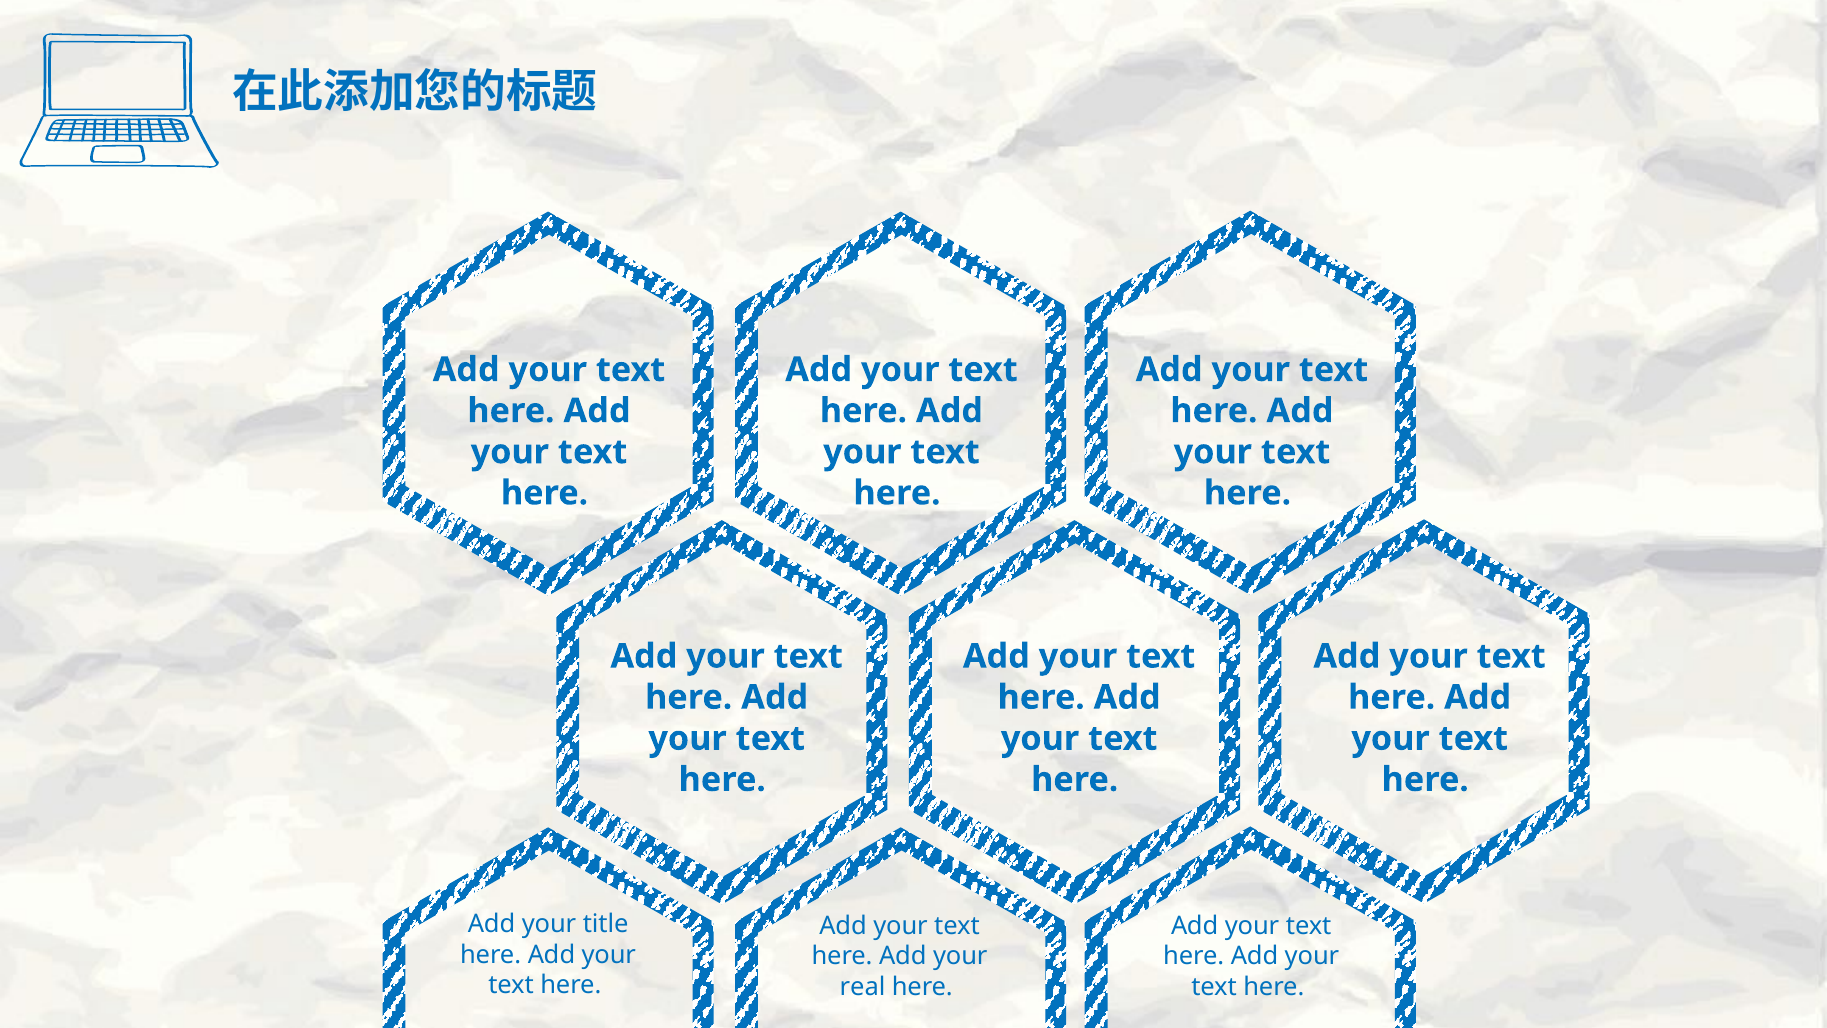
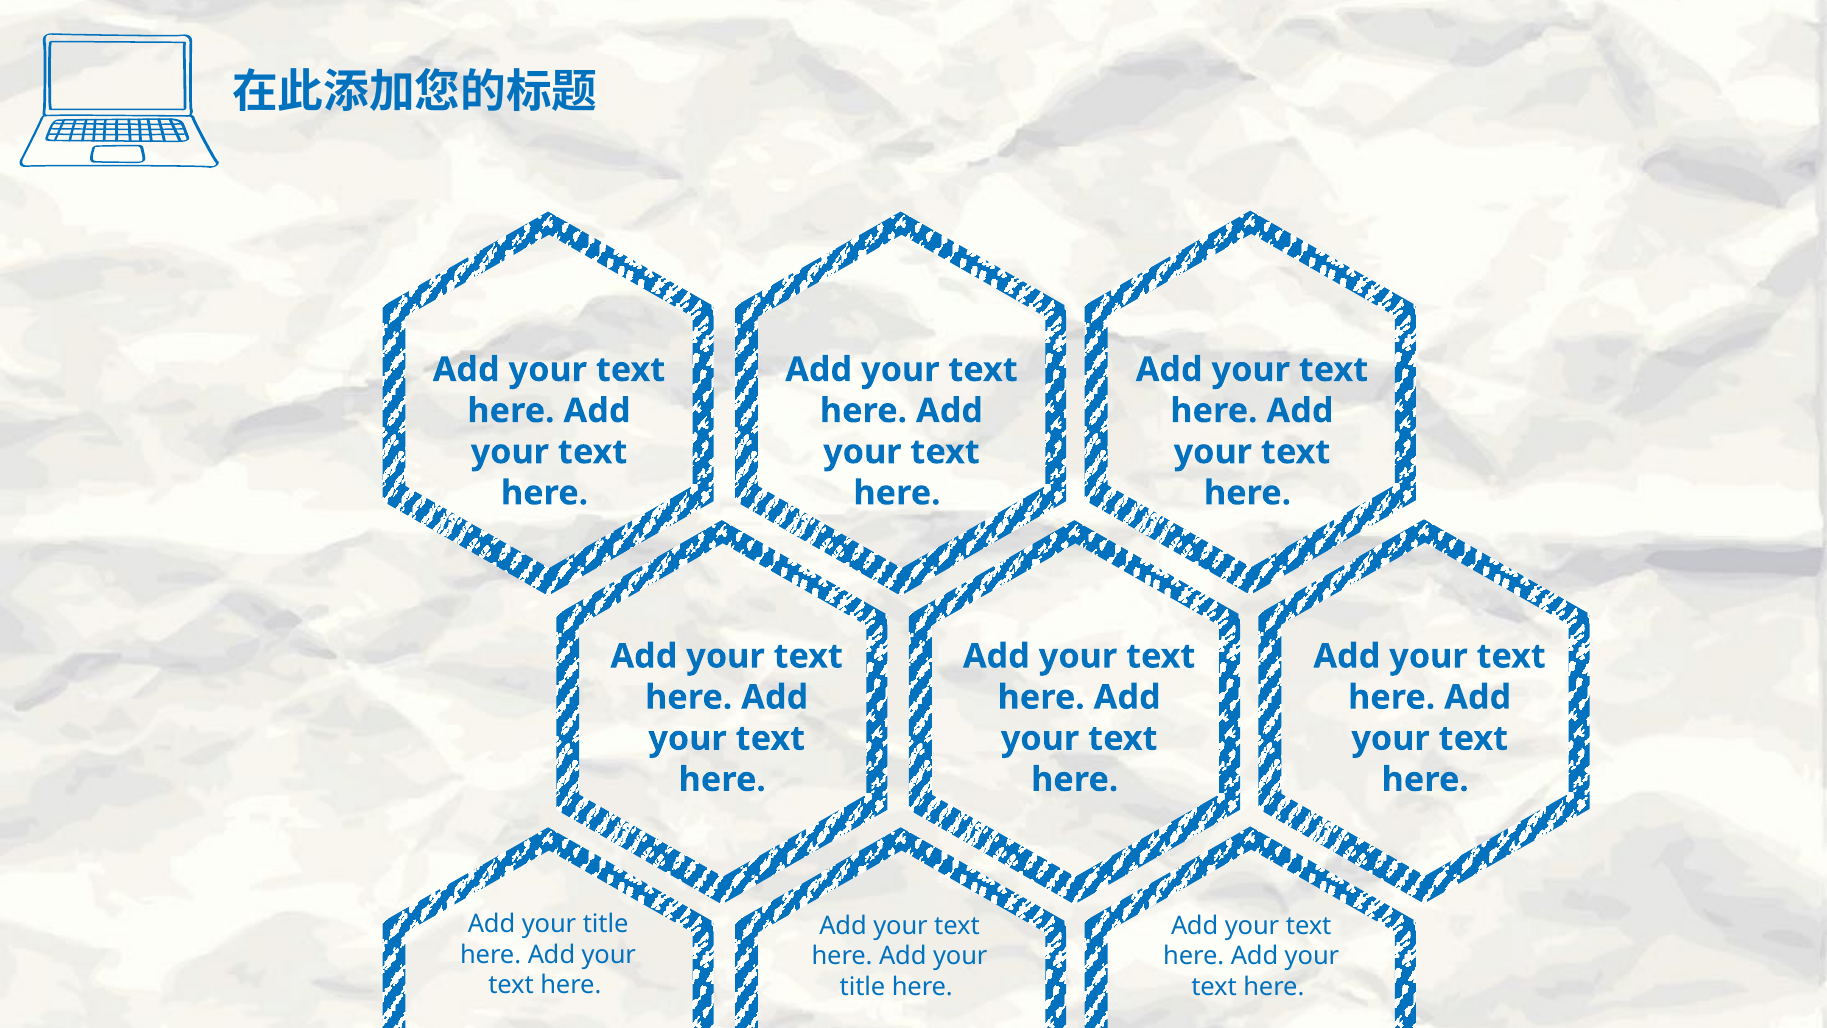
real at (863, 986): real -> title
